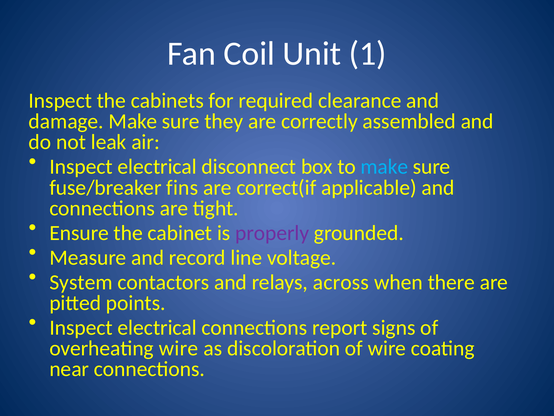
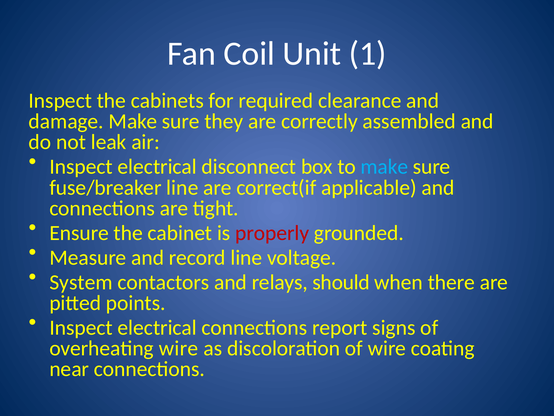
fuse/breaker fins: fins -> line
properly colour: purple -> red
across: across -> should
